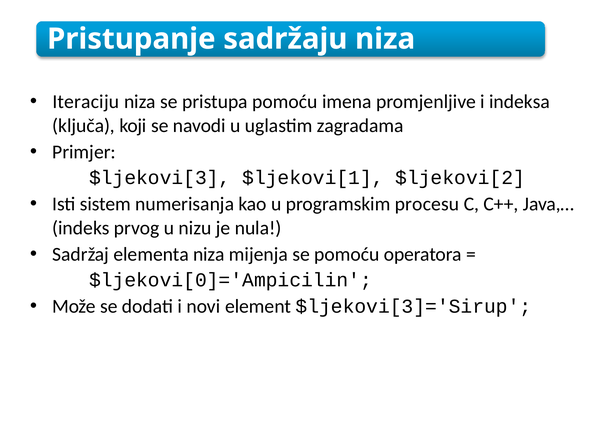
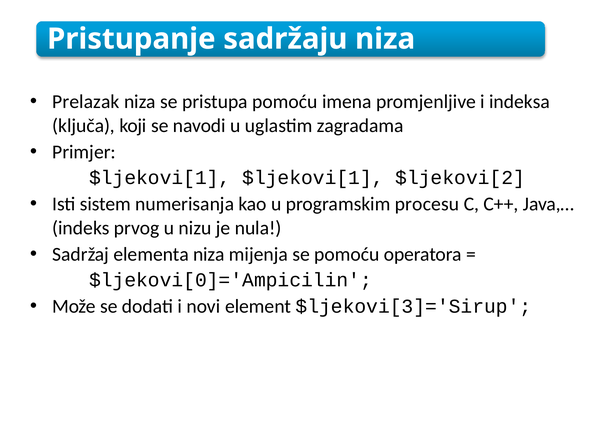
Iteraciju: Iteraciju -> Prelazak
$ljekovi[3 at (160, 178): $ljekovi[3 -> $ljekovi[1
